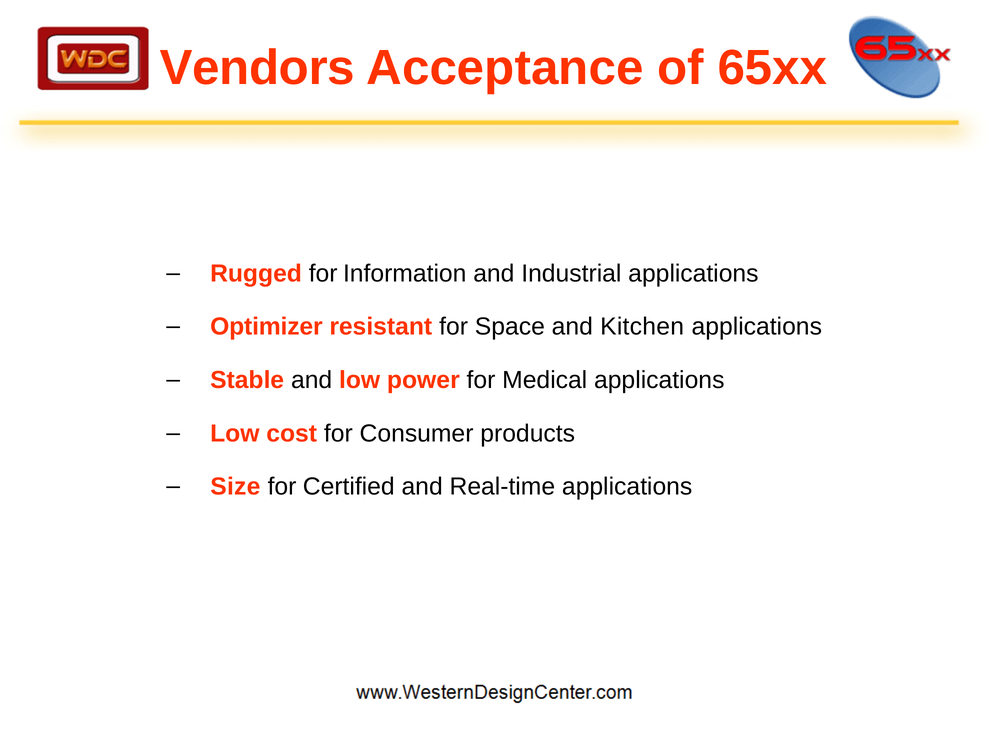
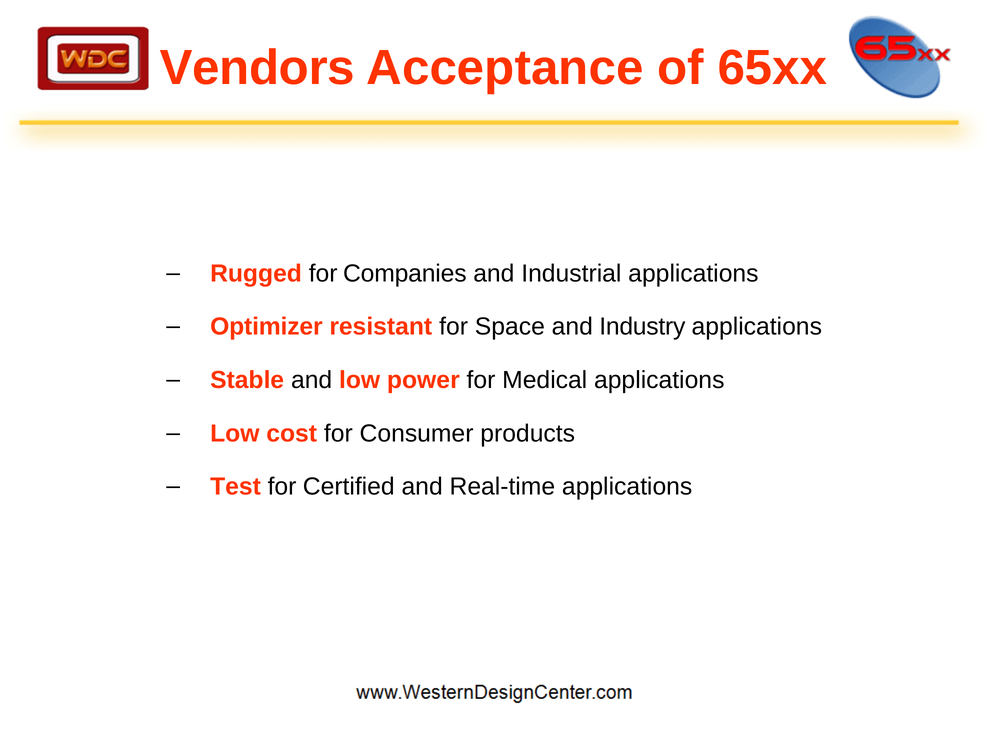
Information: Information -> Companies
Kitchen: Kitchen -> Industry
Size: Size -> Test
